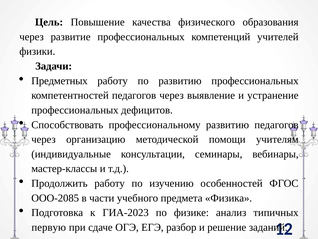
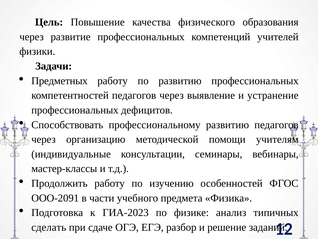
ООО-2085: ООО-2085 -> ООО-2091
первую: первую -> сделать
